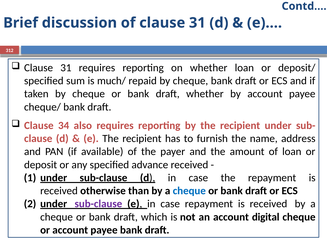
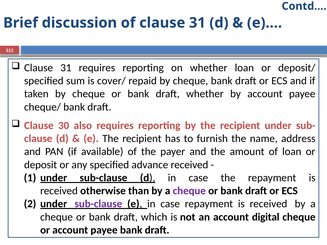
much/: much/ -> cover/
34: 34 -> 30
cheque at (189, 191) colour: blue -> purple
